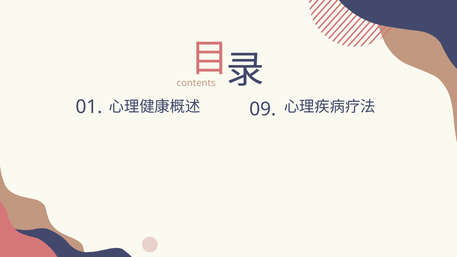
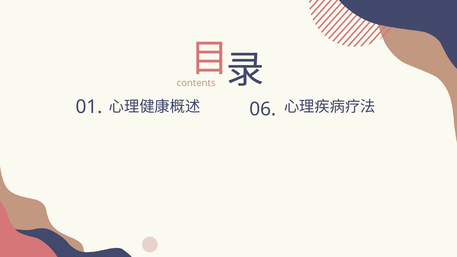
09: 09 -> 06
